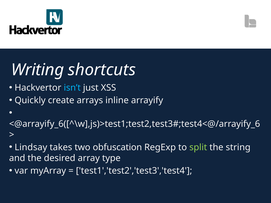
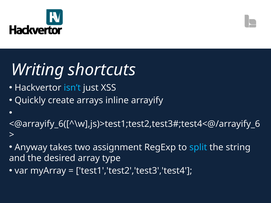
Lindsay: Lindsay -> Anyway
obfuscation: obfuscation -> assignment
split colour: light green -> light blue
